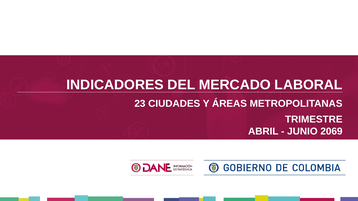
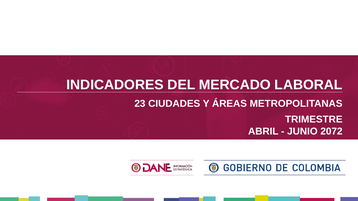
2069: 2069 -> 2072
